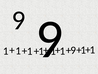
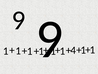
1 9: 9 -> 4
